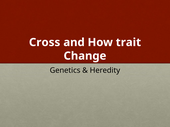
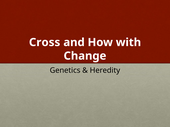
trait: trait -> with
